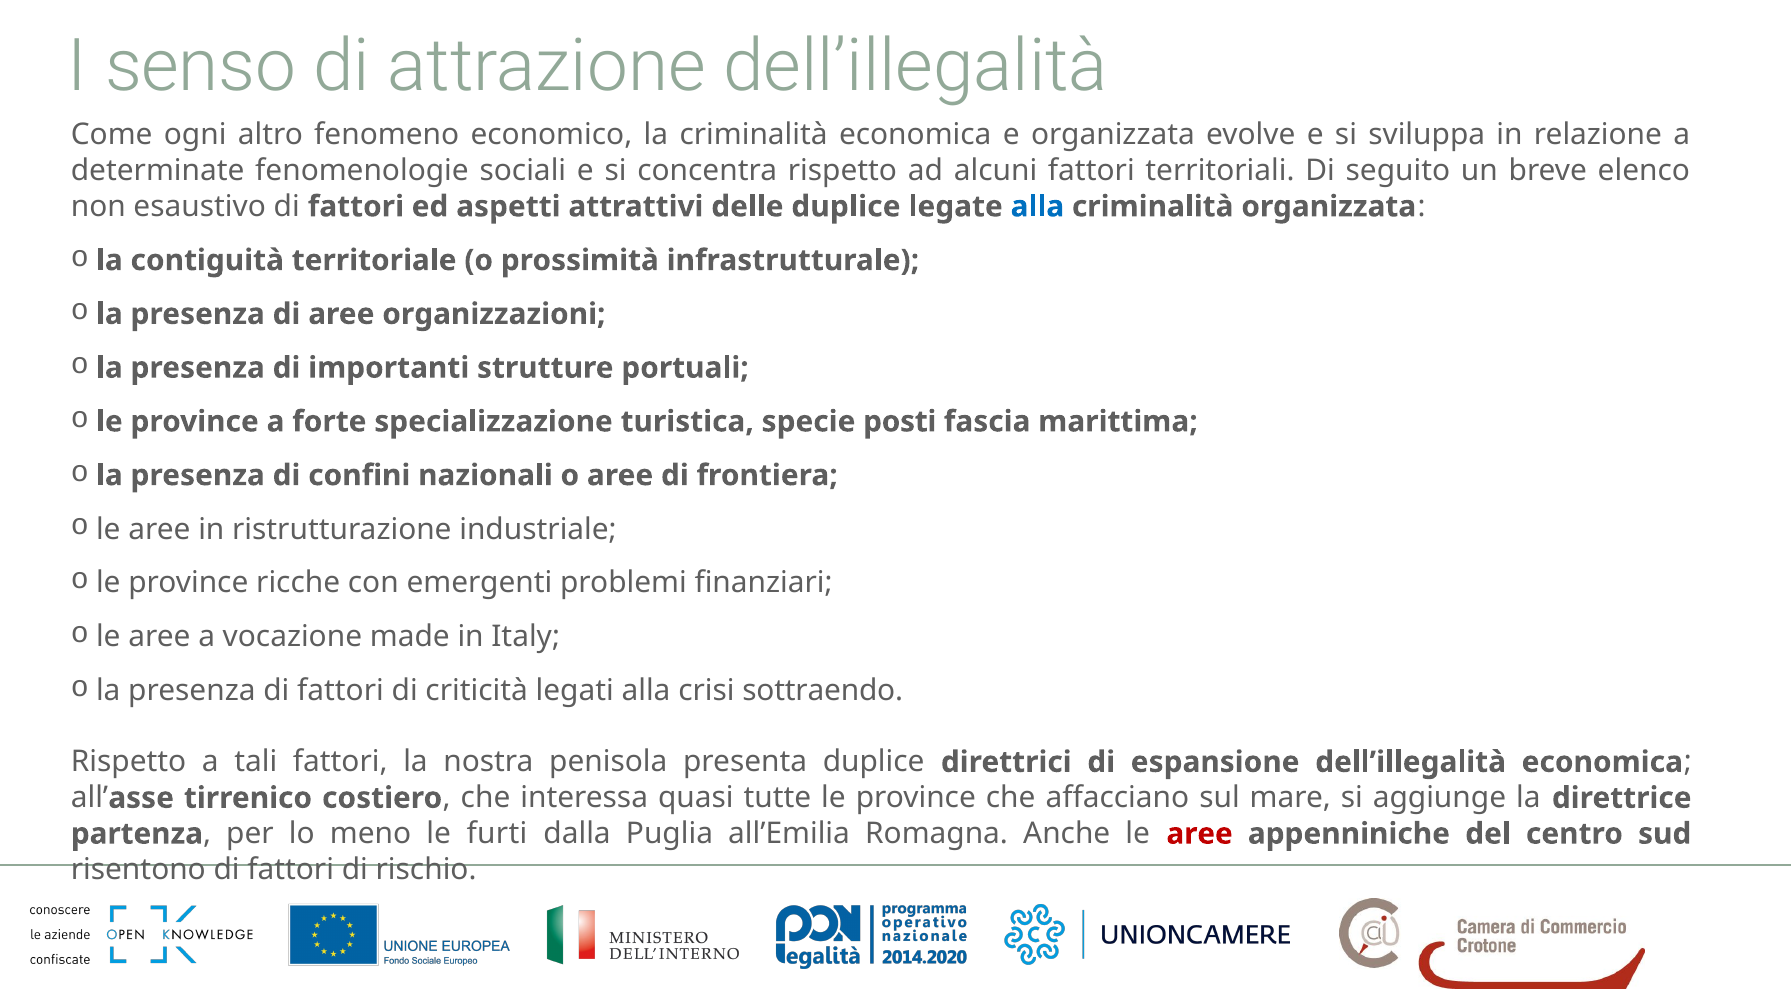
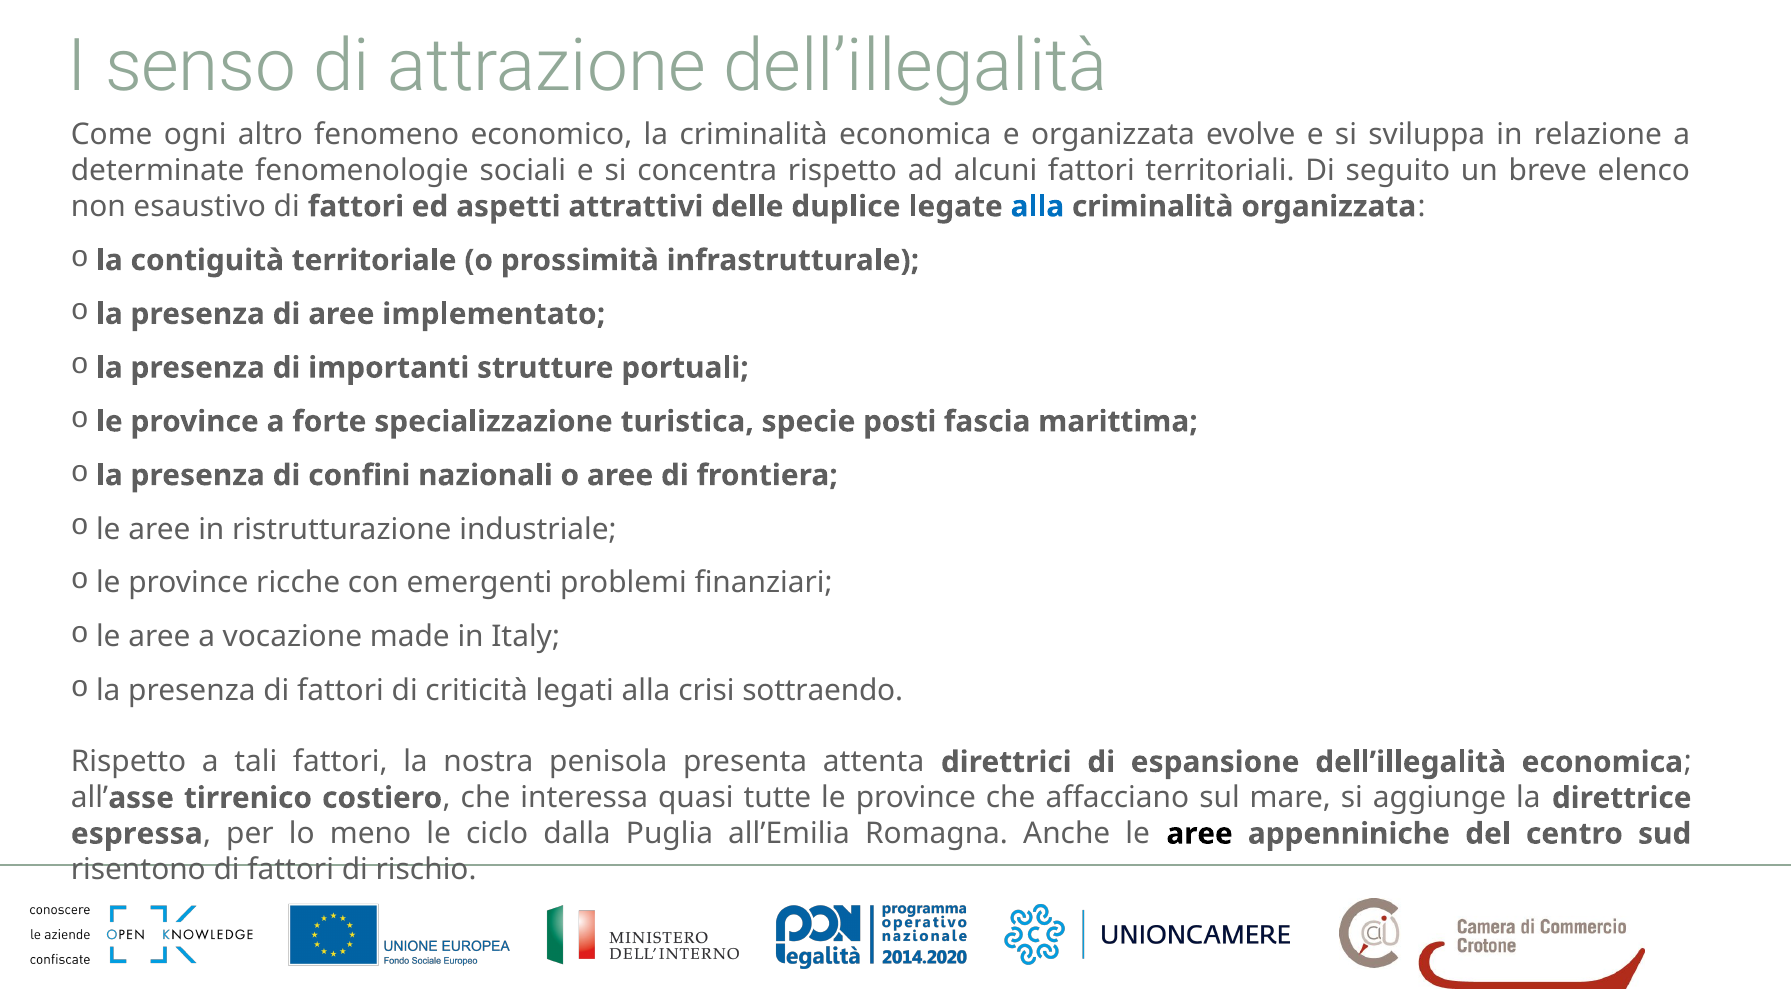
organizzazioni: organizzazioni -> implementato
presenta duplice: duplice -> attenta
partenza: partenza -> espressa
furti: furti -> ciclo
aree at (1200, 833) colour: red -> black
